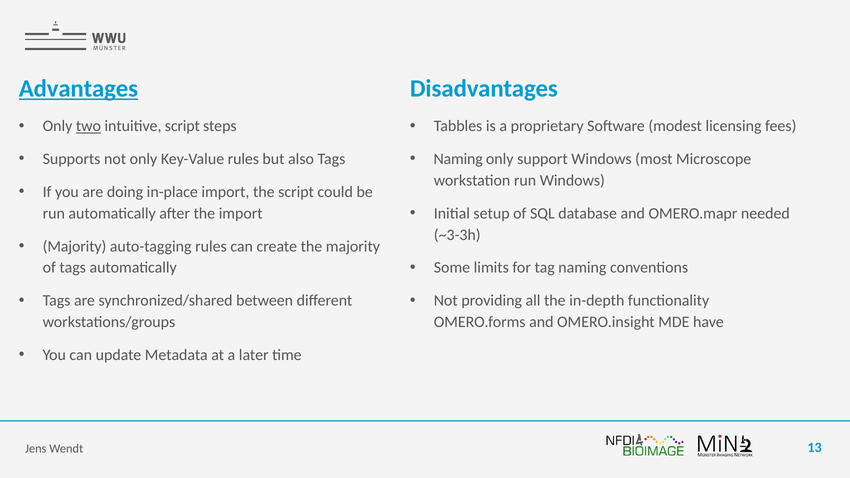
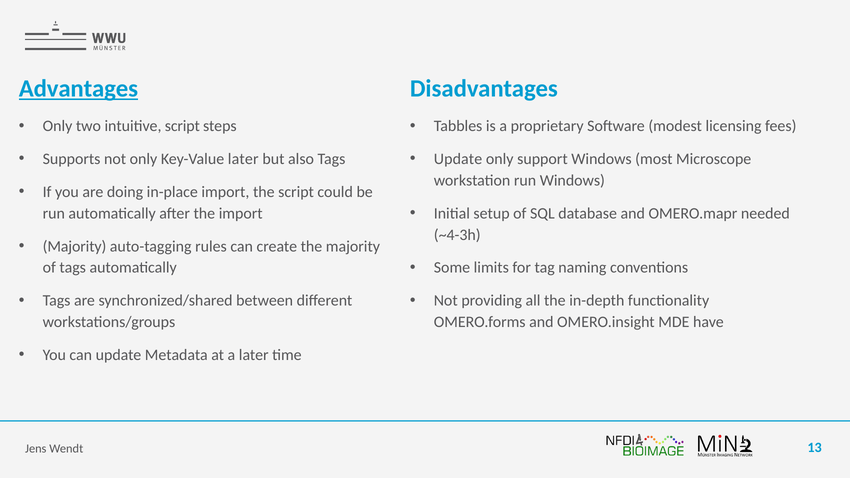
two underline: present -> none
Key-Value rules: rules -> later
Naming at (458, 159): Naming -> Update
~3-3h: ~3-3h -> ~4-3h
